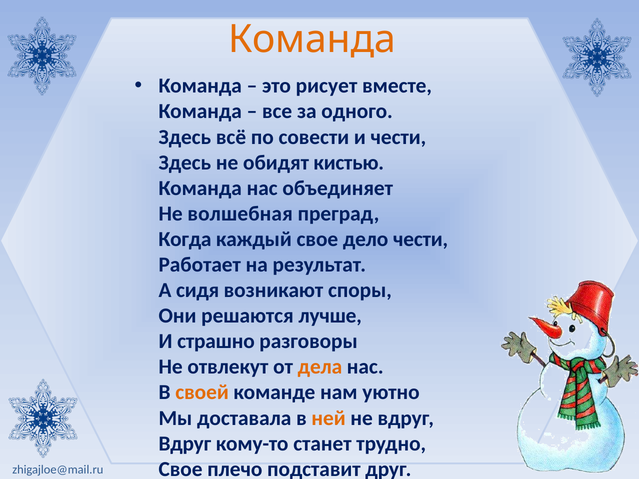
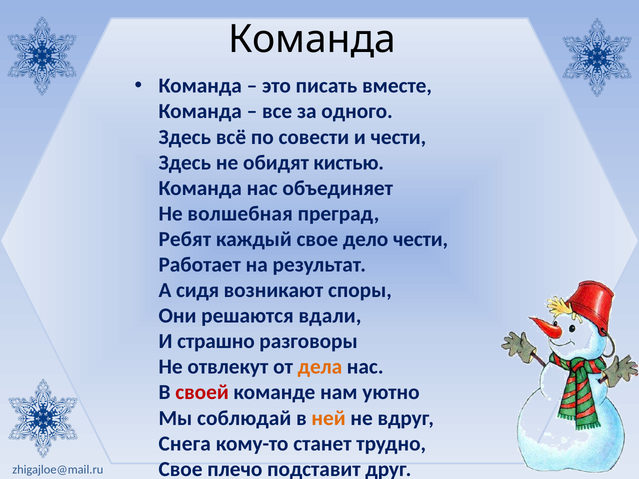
Команда at (312, 40) colour: orange -> black
рисует: рисует -> писать
Когда: Когда -> Ребят
лучше: лучше -> вдали
своей colour: orange -> red
доставала: доставала -> соблюдай
Вдруг at (185, 444): Вдруг -> Снега
